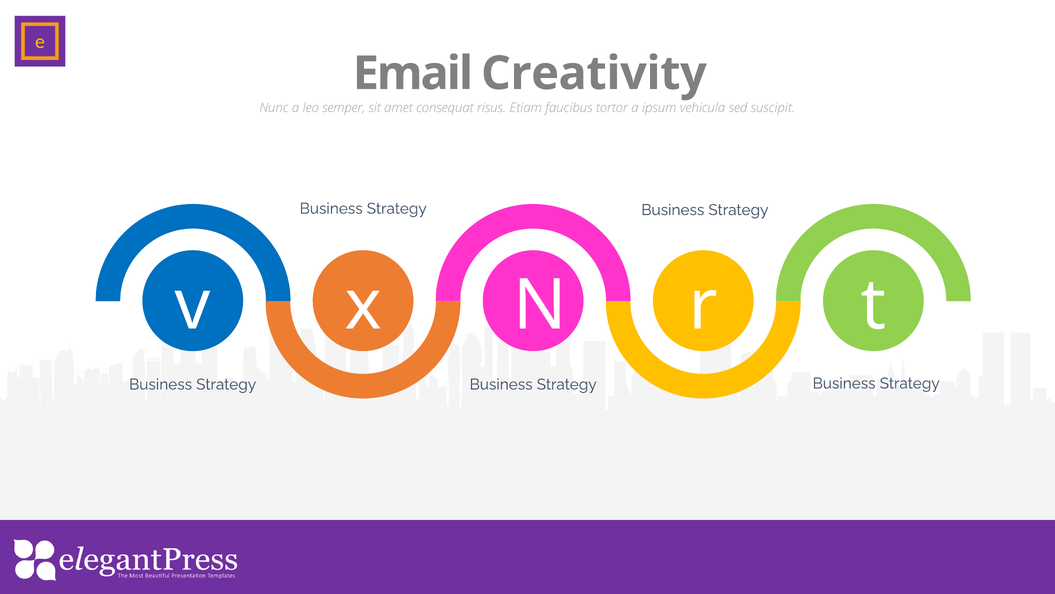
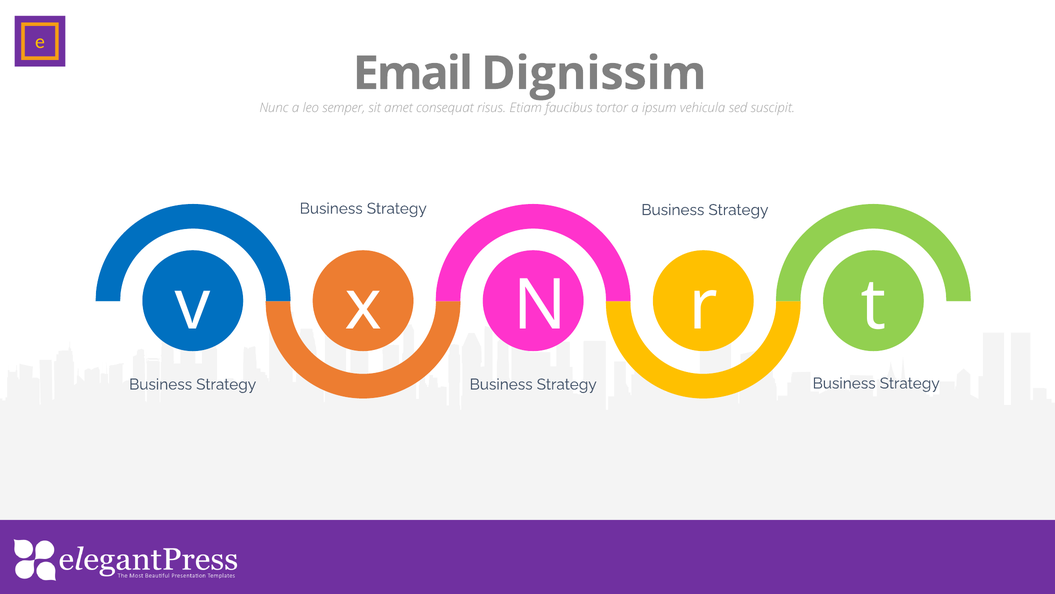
Creativity: Creativity -> Dignissim
